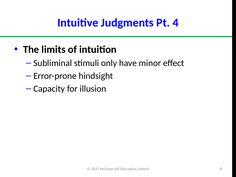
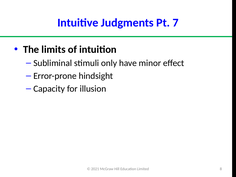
4: 4 -> 7
